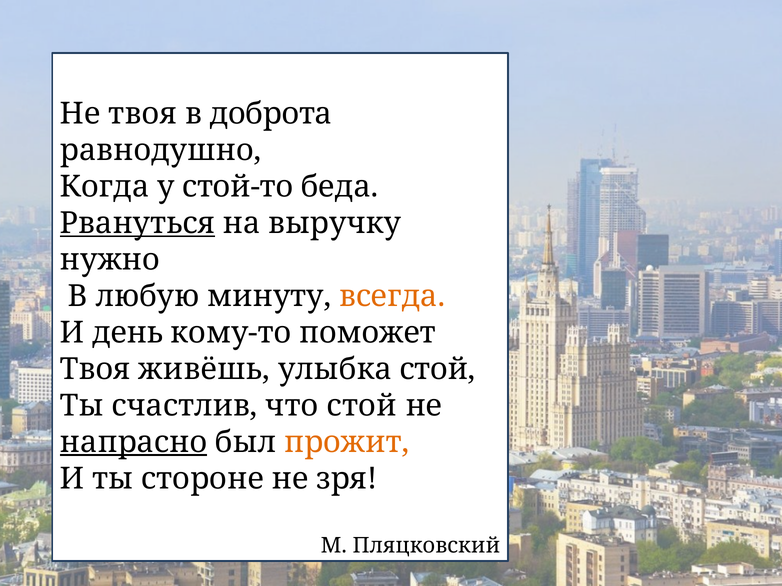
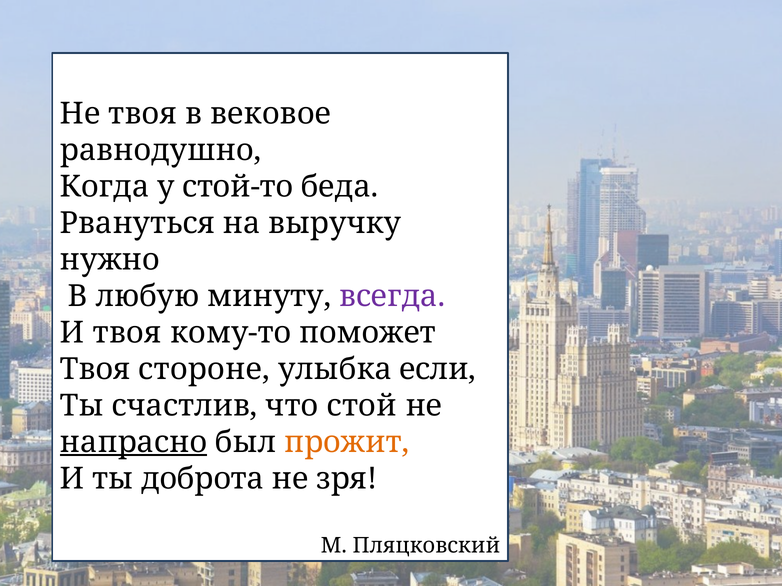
доброта: доброта -> вековое
Рвануться underline: present -> none
всегда colour: orange -> purple
И день: день -> твоя
живёшь: живёшь -> стороне
улыбка стой: стой -> если
стороне: стороне -> доброта
